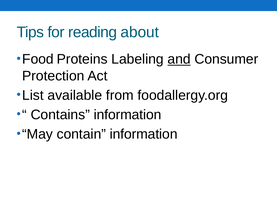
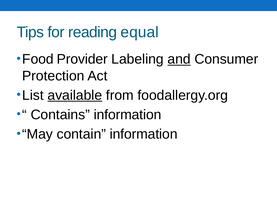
about: about -> equal
Proteins: Proteins -> Provider
available underline: none -> present
